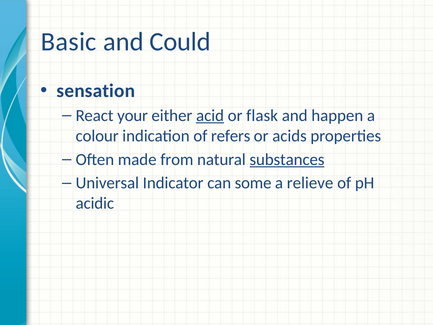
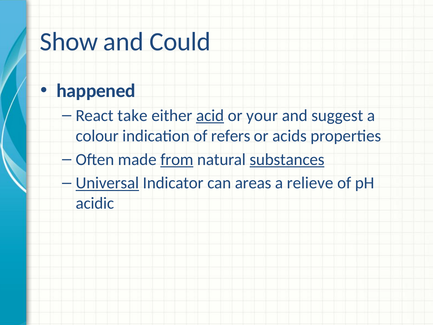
Basic: Basic -> Show
sensation: sensation -> happened
your: your -> take
flask: flask -> your
happen: happen -> suggest
from underline: none -> present
Universal underline: none -> present
some: some -> areas
